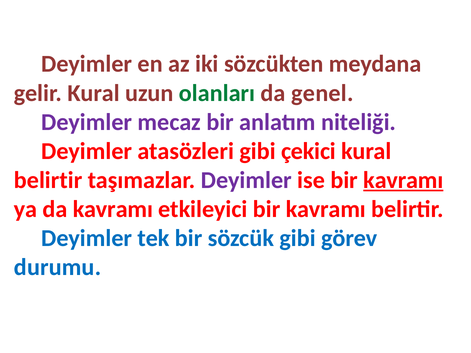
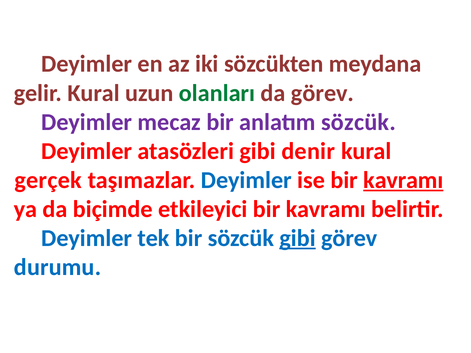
da genel: genel -> görev
anlatım niteliği: niteliği -> sözcük
çekici: çekici -> denir
belirtir at (48, 180): belirtir -> gerçek
Deyimler at (246, 180) colour: purple -> blue
da kavramı: kavramı -> biçimde
gibi at (298, 238) underline: none -> present
